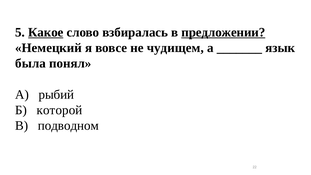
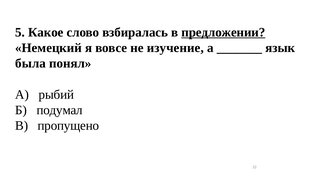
Какое underline: present -> none
чудищем: чудищем -> изучение
которой: которой -> подумал
подводном: подводном -> пропущено
